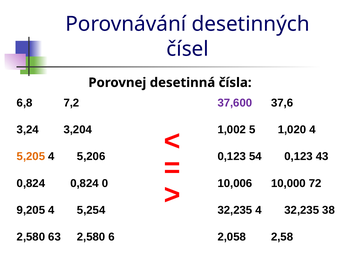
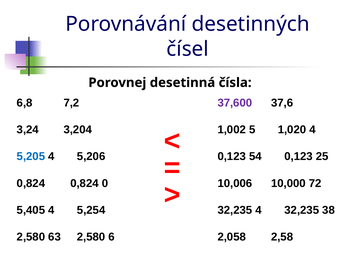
5,205 colour: orange -> blue
43: 43 -> 25
9,205: 9,205 -> 5,405
